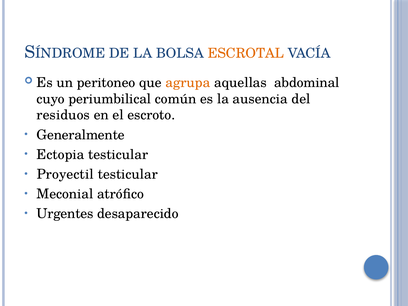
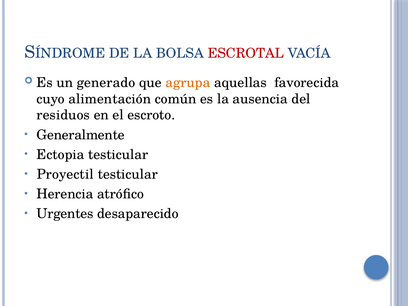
ESCROTAL colour: orange -> red
peritoneo: peritoneo -> generado
abdominal: abdominal -> favorecida
periumbilical: periumbilical -> alimentación
Meconial: Meconial -> Herencia
